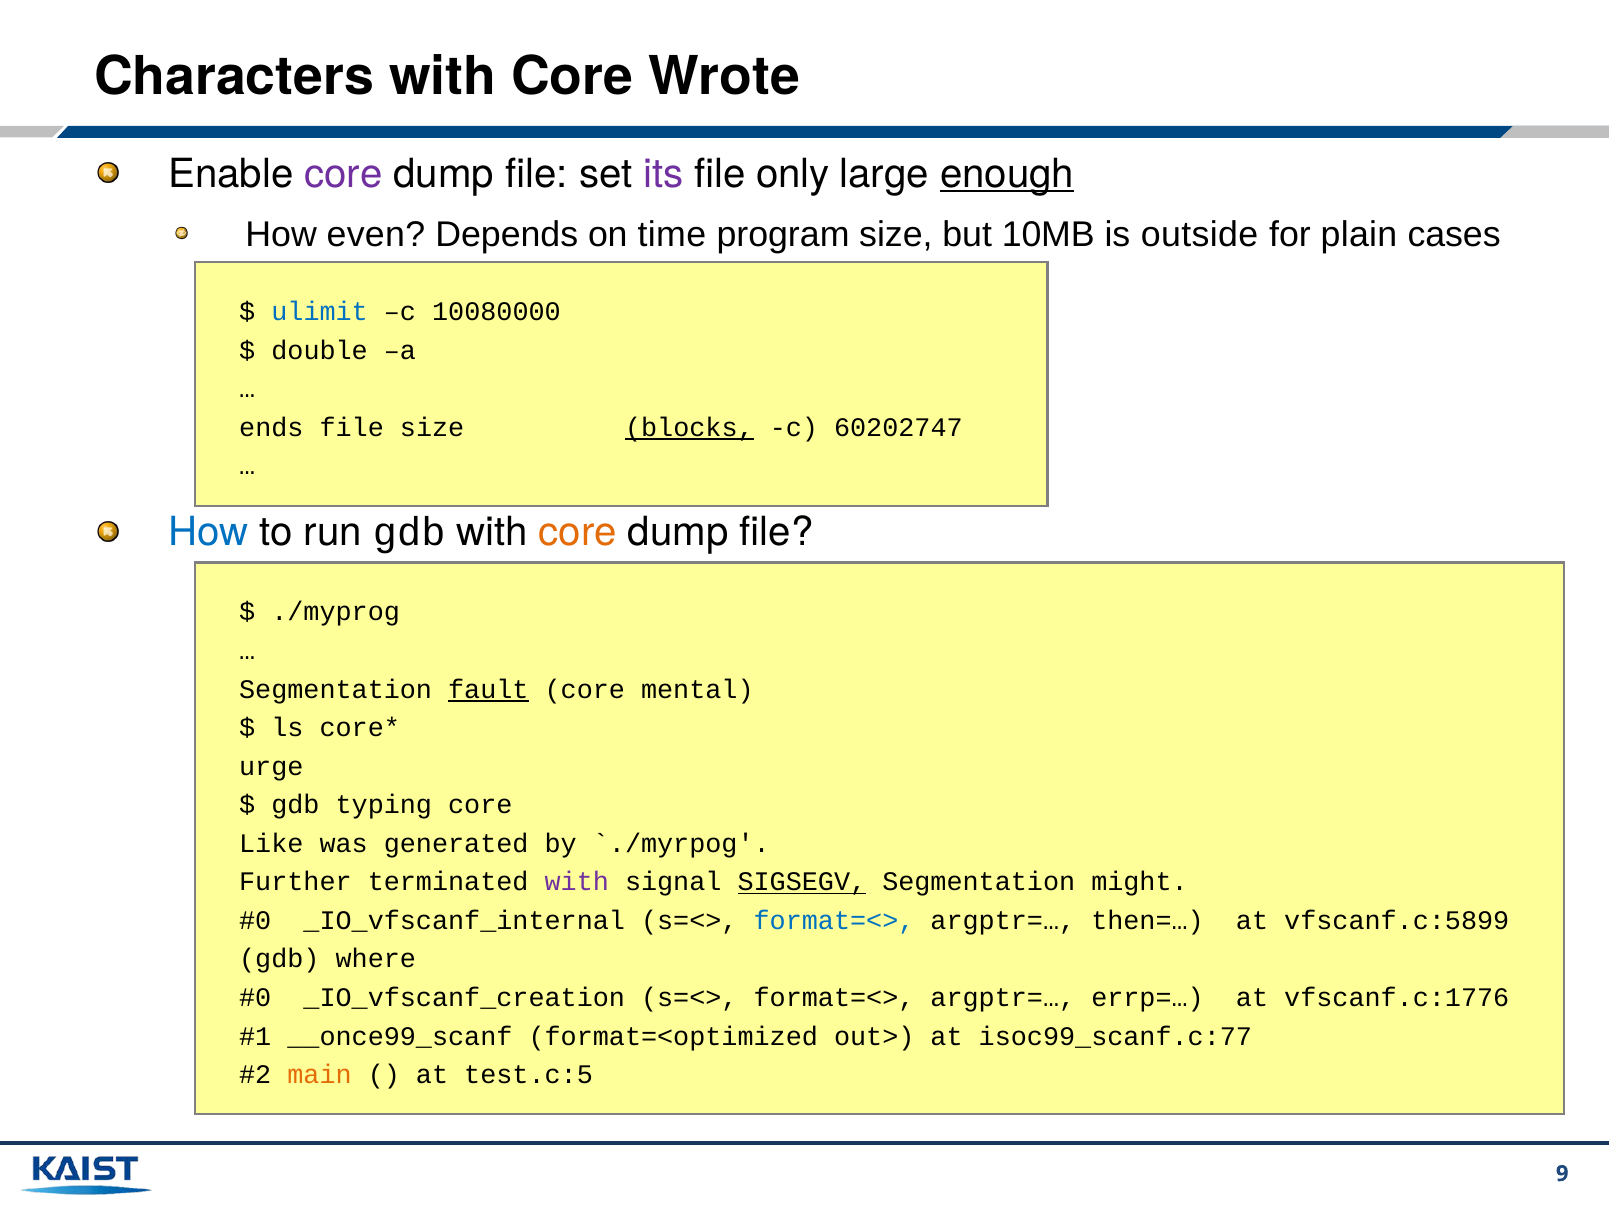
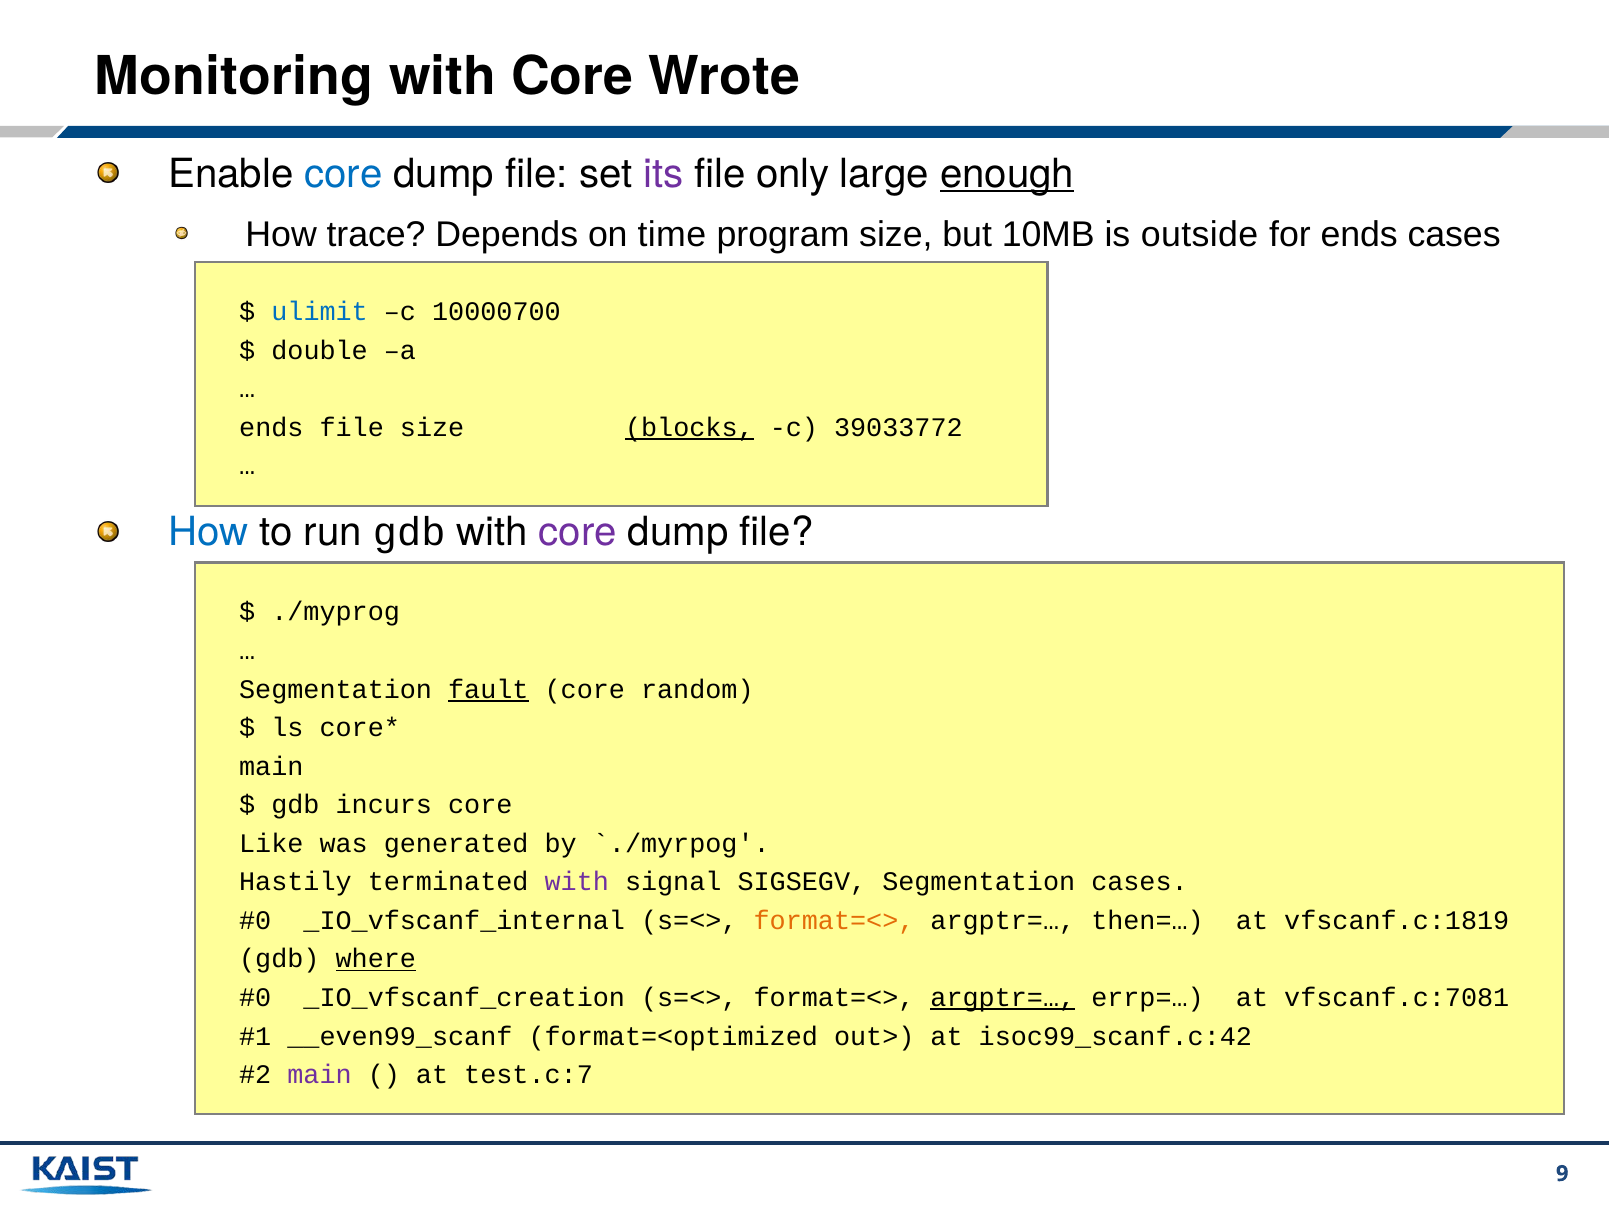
Characters: Characters -> Monitoring
core at (344, 174) colour: purple -> blue
even: even -> trace
for plain: plain -> ends
10080000: 10080000 -> 10000700
60202747: 60202747 -> 39033772
core at (578, 533) colour: orange -> purple
mental: mental -> random
urge at (271, 767): urge -> main
typing: typing -> incurs
Further: Further -> Hastily
SIGSEGV underline: present -> none
Segmentation might: might -> cases
format=<> at (834, 921) colour: blue -> orange
vfscanf.c:5899: vfscanf.c:5899 -> vfscanf.c:1819
where underline: none -> present
argptr=… at (1003, 998) underline: none -> present
vfscanf.c:1776: vfscanf.c:1776 -> vfscanf.c:7081
__once99_scanf: __once99_scanf -> __even99_scanf
isoc99_scanf.c:77: isoc99_scanf.c:77 -> isoc99_scanf.c:42
main at (320, 1075) colour: orange -> purple
test.c:5: test.c:5 -> test.c:7
